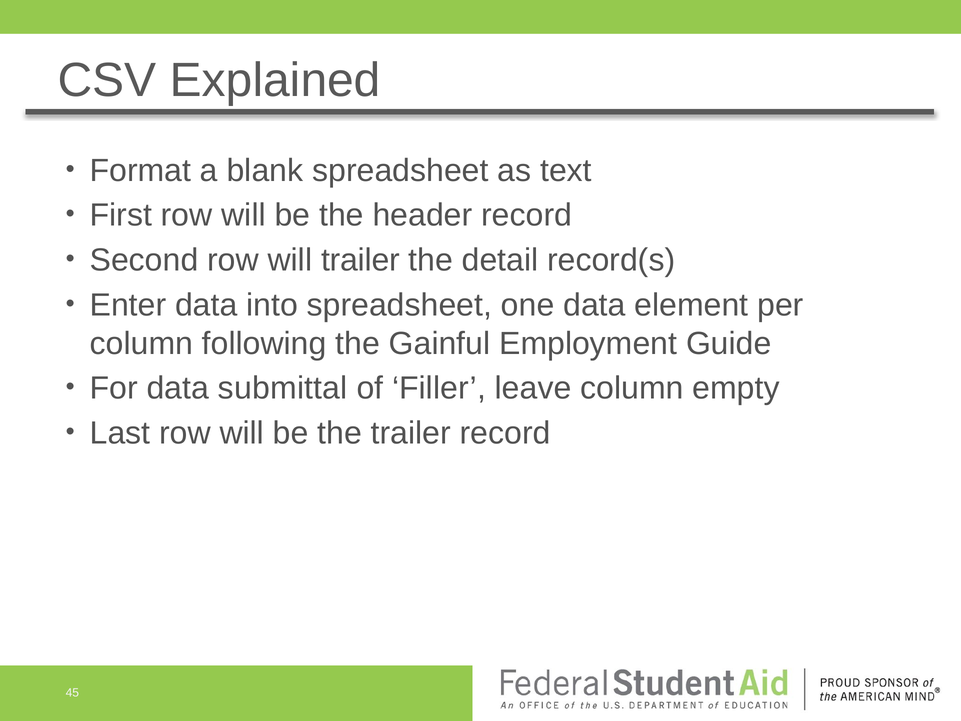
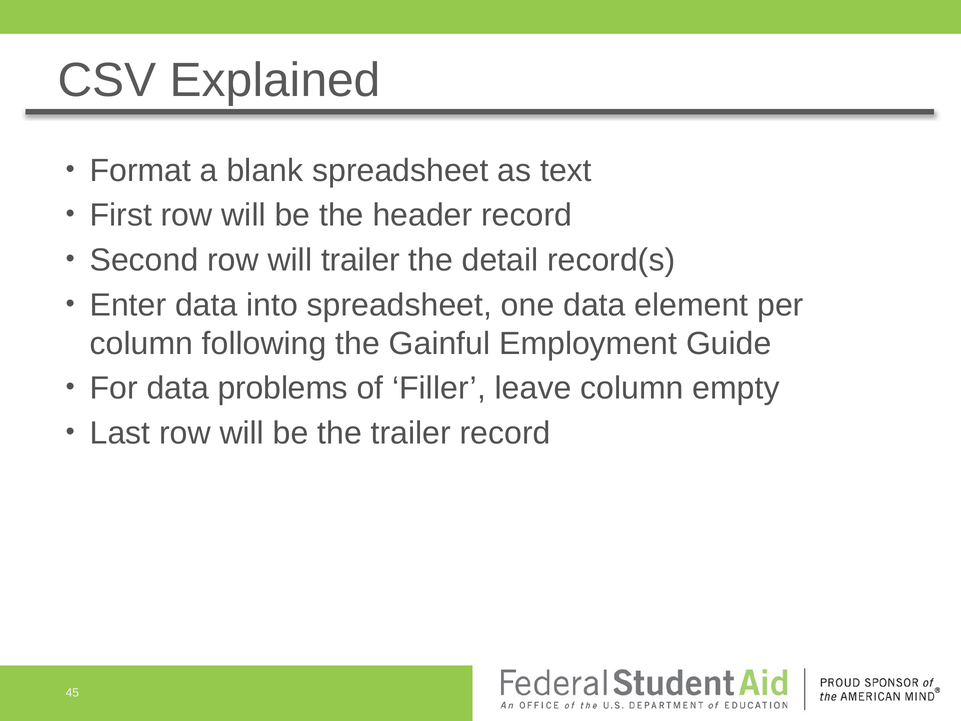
submittal: submittal -> problems
